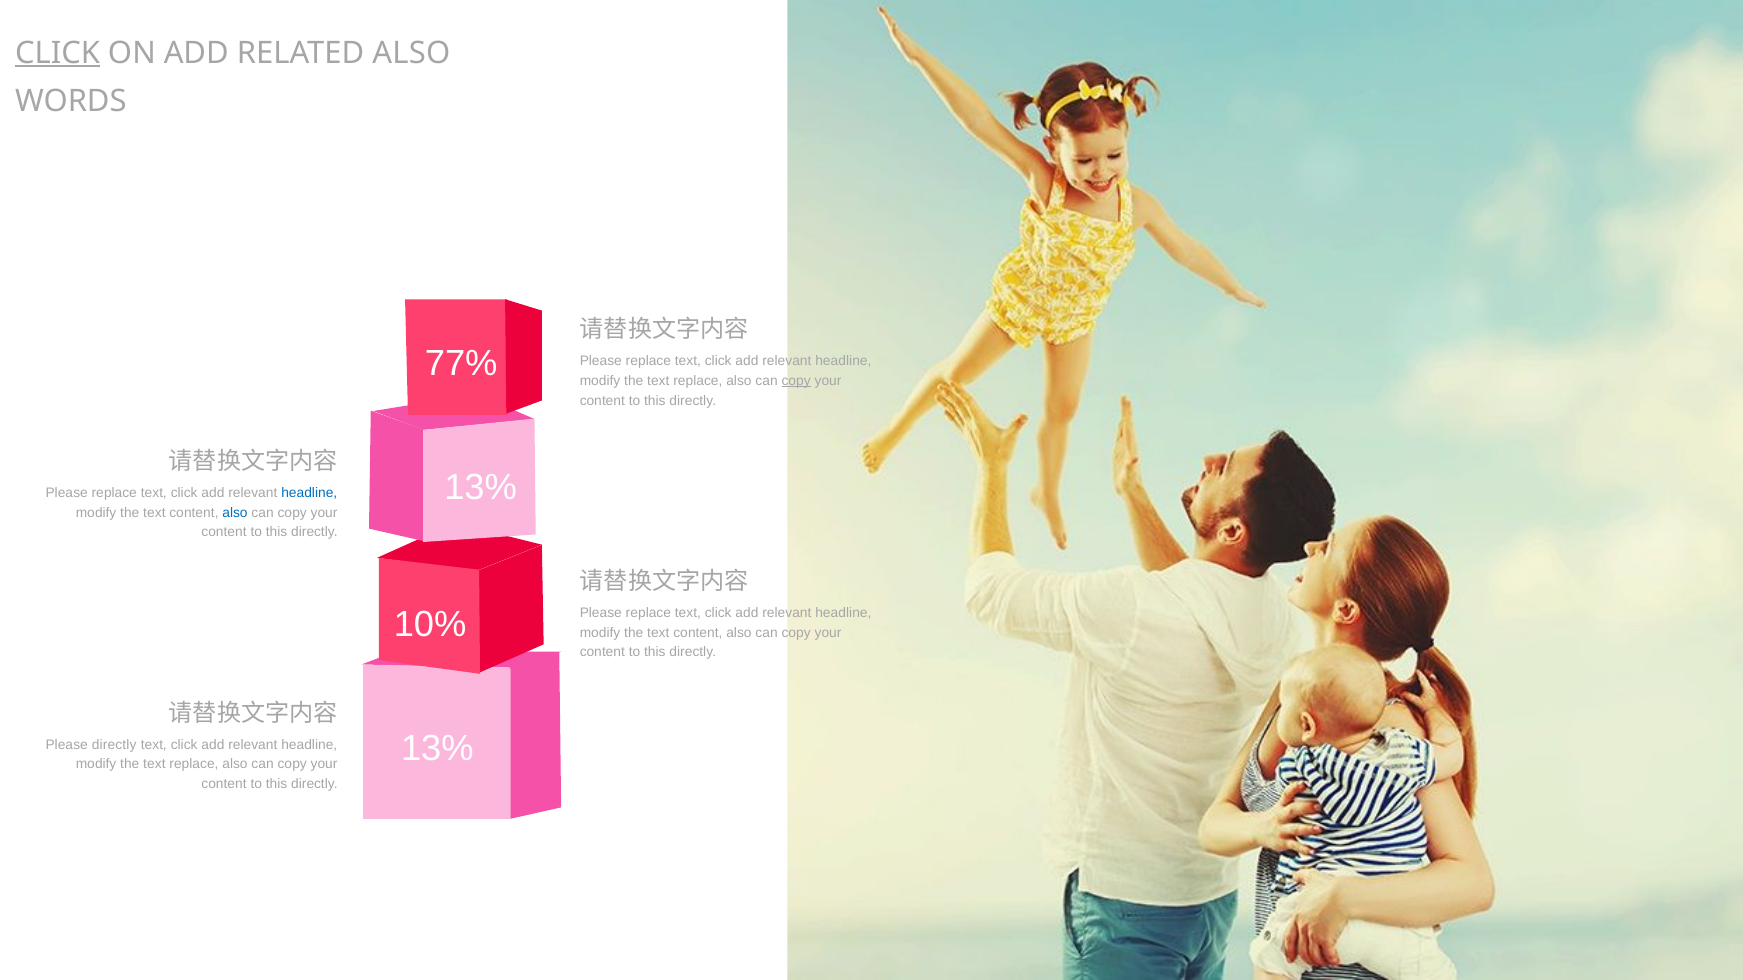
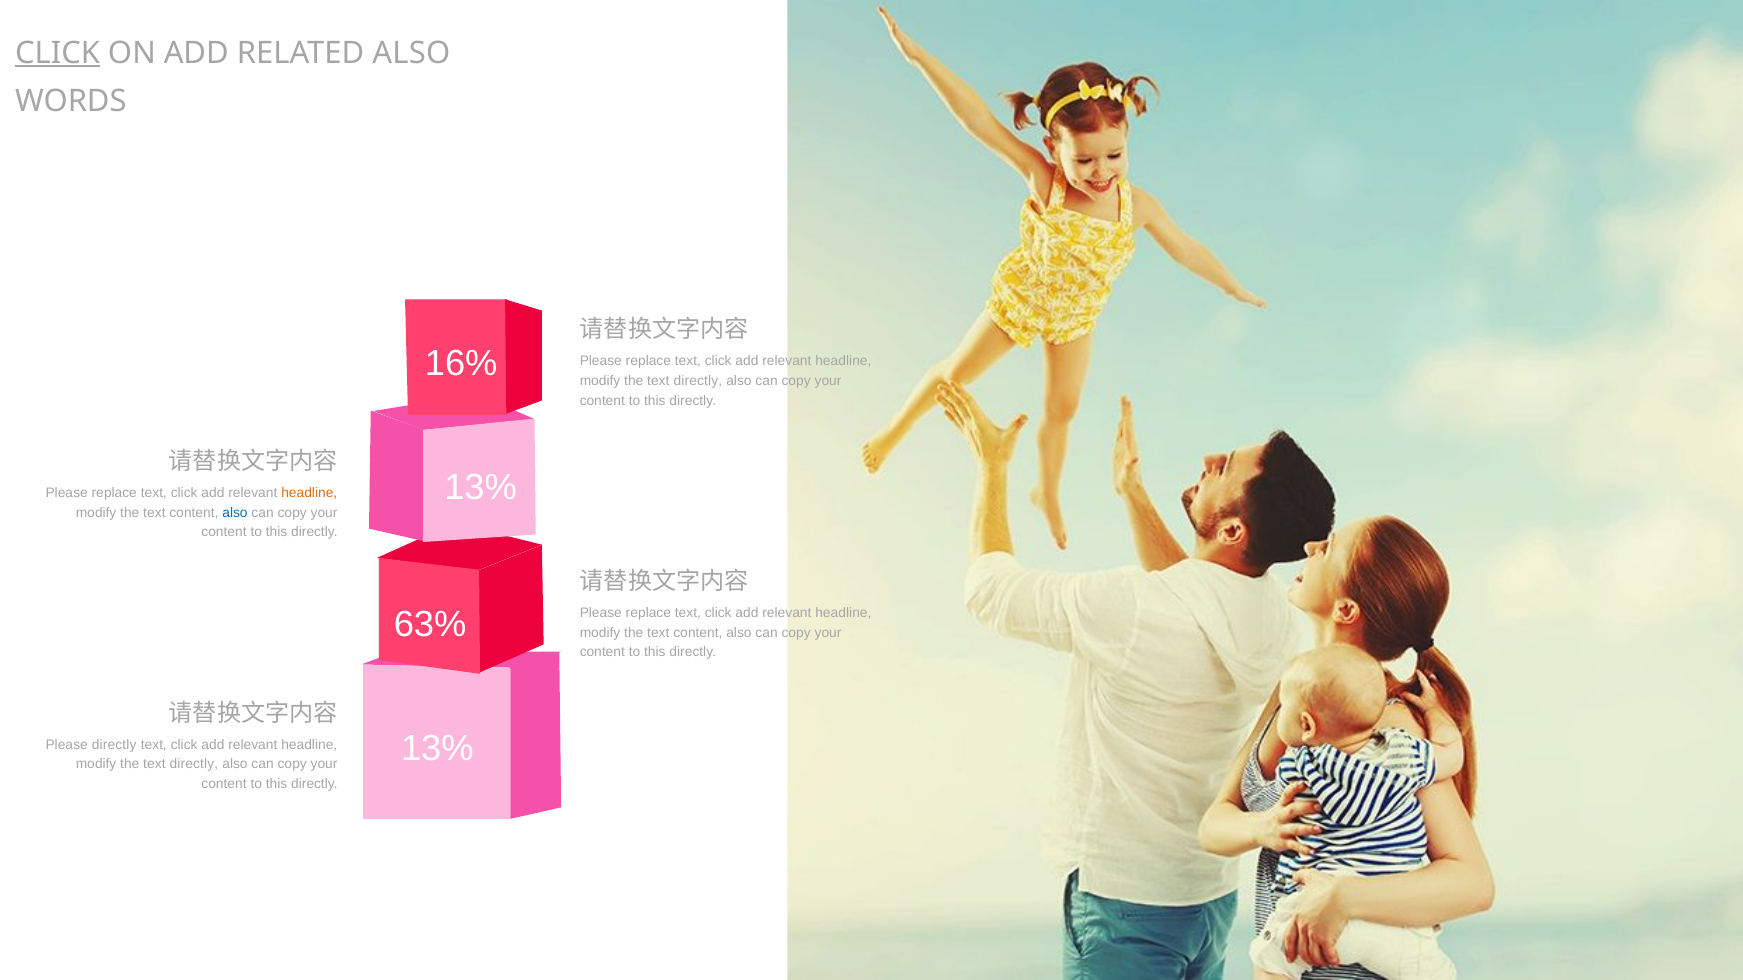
77%: 77% -> 16%
replace at (698, 381): replace -> directly
copy at (796, 381) underline: present -> none
headline at (309, 493) colour: blue -> orange
10%: 10% -> 63%
replace at (194, 765): replace -> directly
